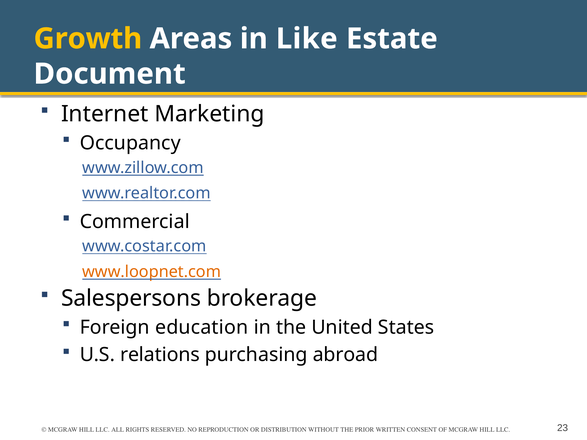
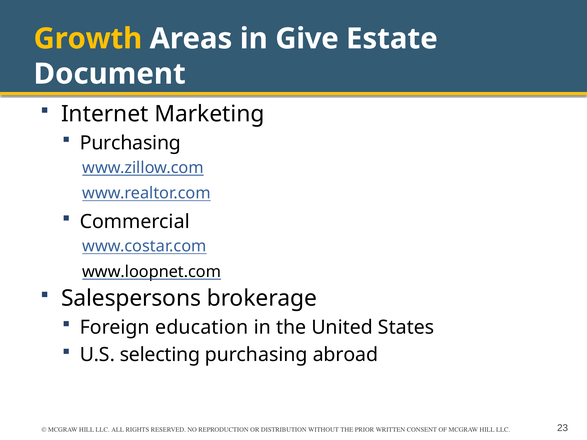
Like: Like -> Give
Occupancy at (130, 143): Occupancy -> Purchasing
www.loopnet.com colour: orange -> black
relations: relations -> selecting
